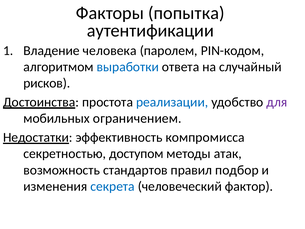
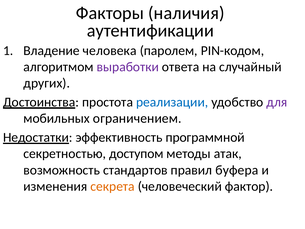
попытка: попытка -> наличия
выработки colour: blue -> purple
рисков: рисков -> других
компромисса: компромисса -> программной
подбор: подбор -> буфера
секрета colour: blue -> orange
